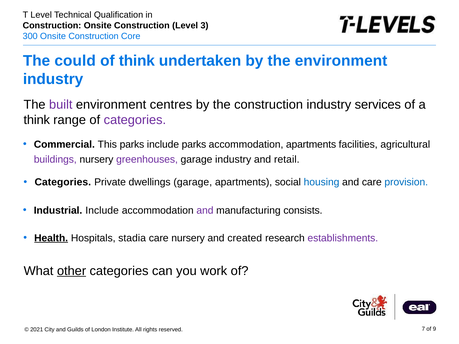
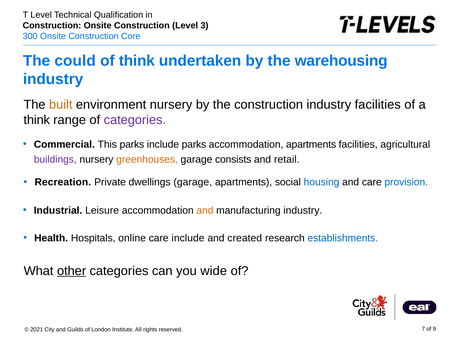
the environment: environment -> warehousing
built colour: purple -> orange
environment centres: centres -> nursery
industry services: services -> facilities
greenhouses colour: purple -> orange
garage industry: industry -> consists
Categories at (63, 182): Categories -> Recreation
Industrial Include: Include -> Leisure
and at (205, 210) colour: purple -> orange
manufacturing consists: consists -> industry
Health underline: present -> none
stadia: stadia -> online
care nursery: nursery -> include
establishments colour: purple -> blue
work: work -> wide
